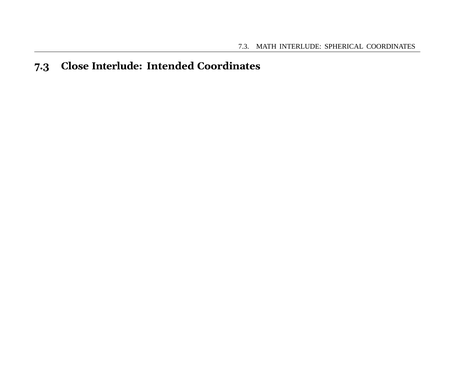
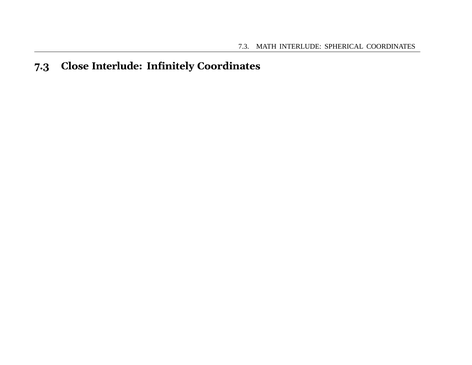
Intended: Intended -> Infinitely
